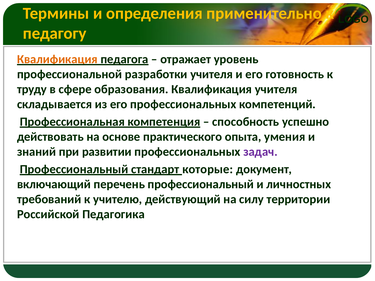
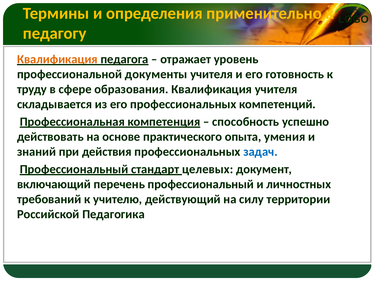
разработки: разработки -> документы
развитии: развитии -> действия
задач colour: purple -> blue
которые: которые -> целевых
